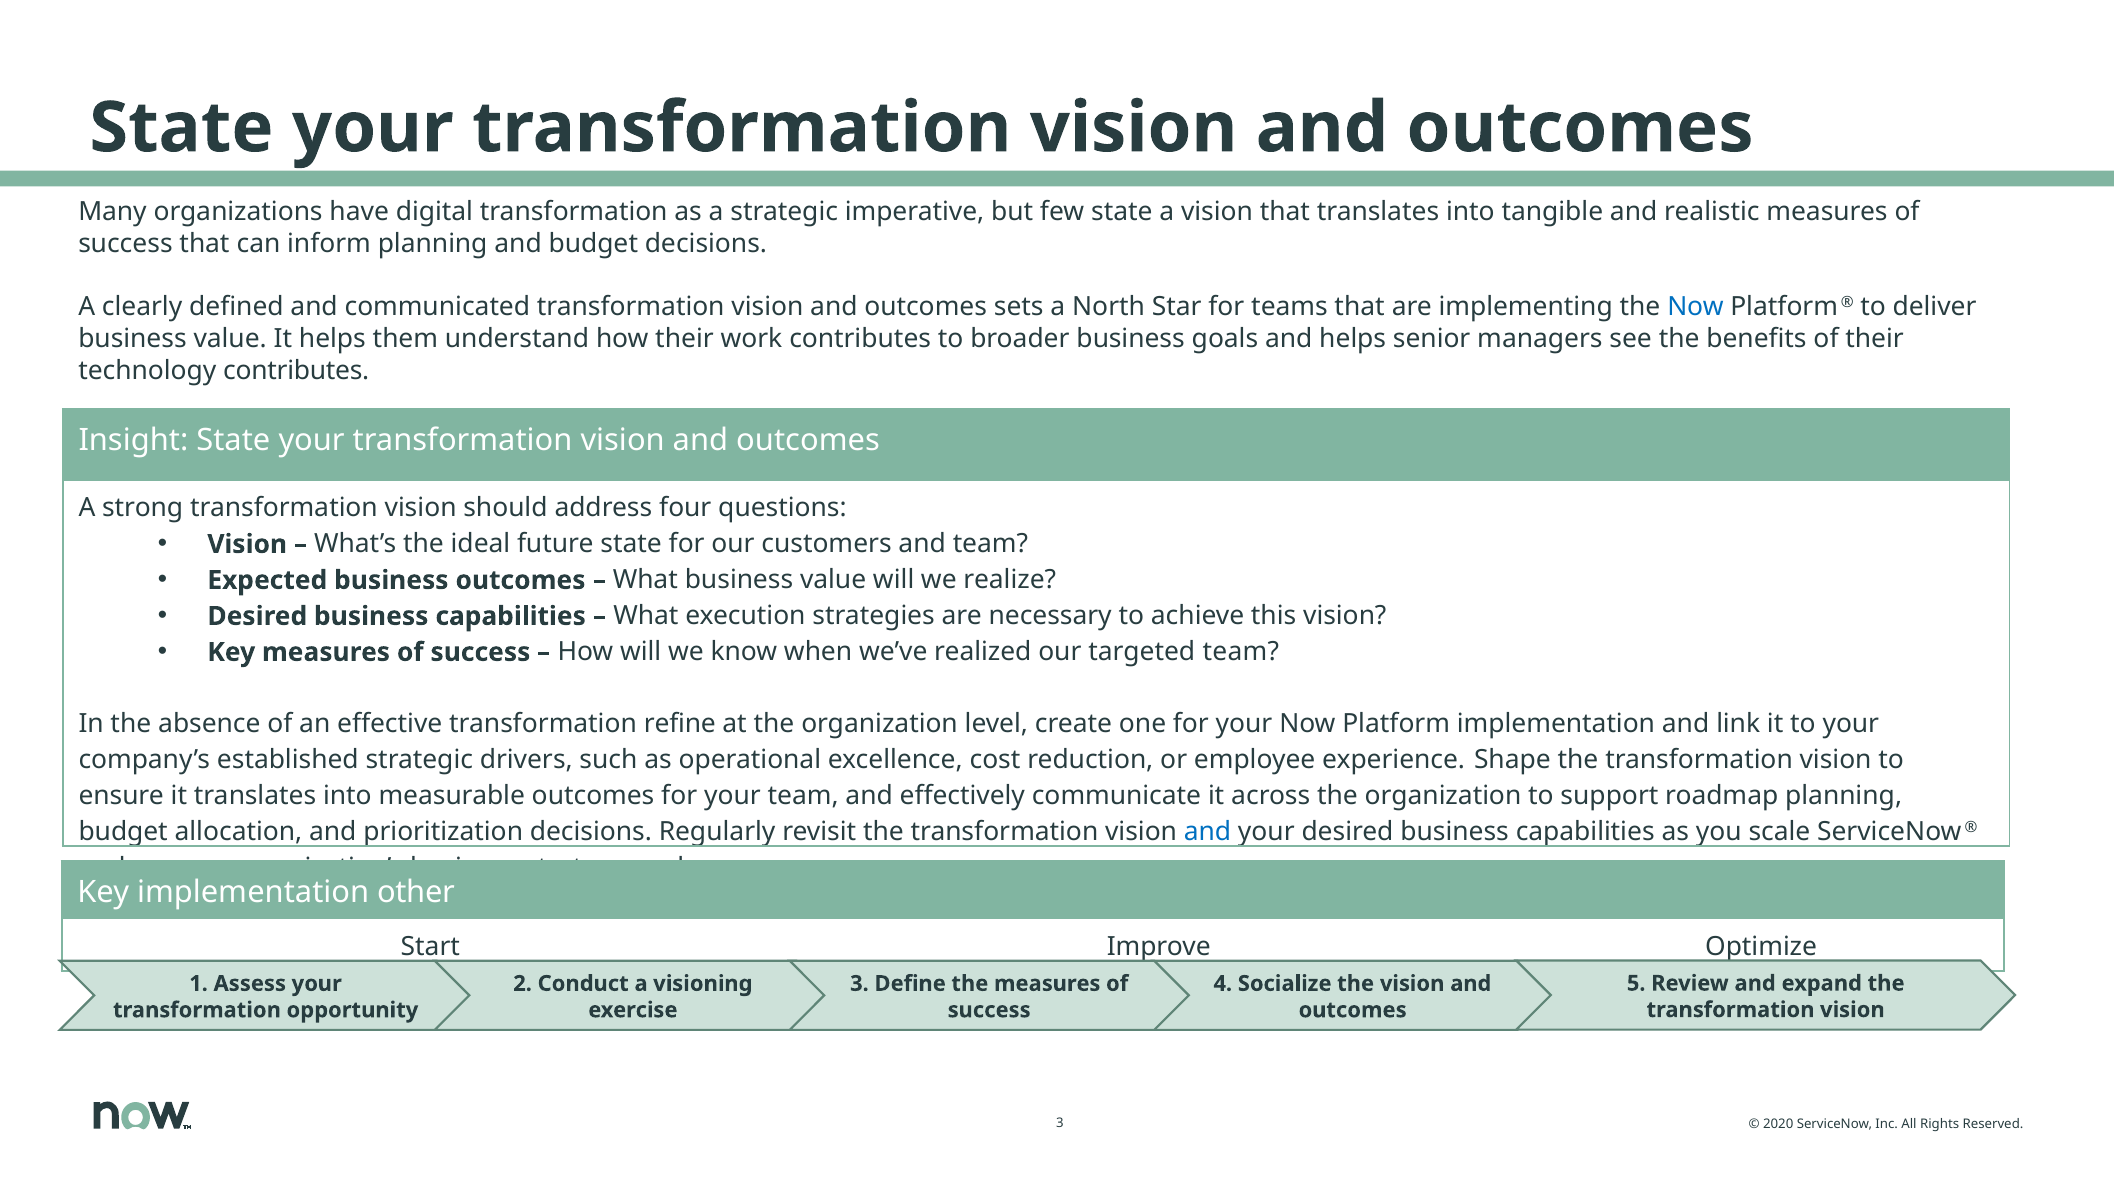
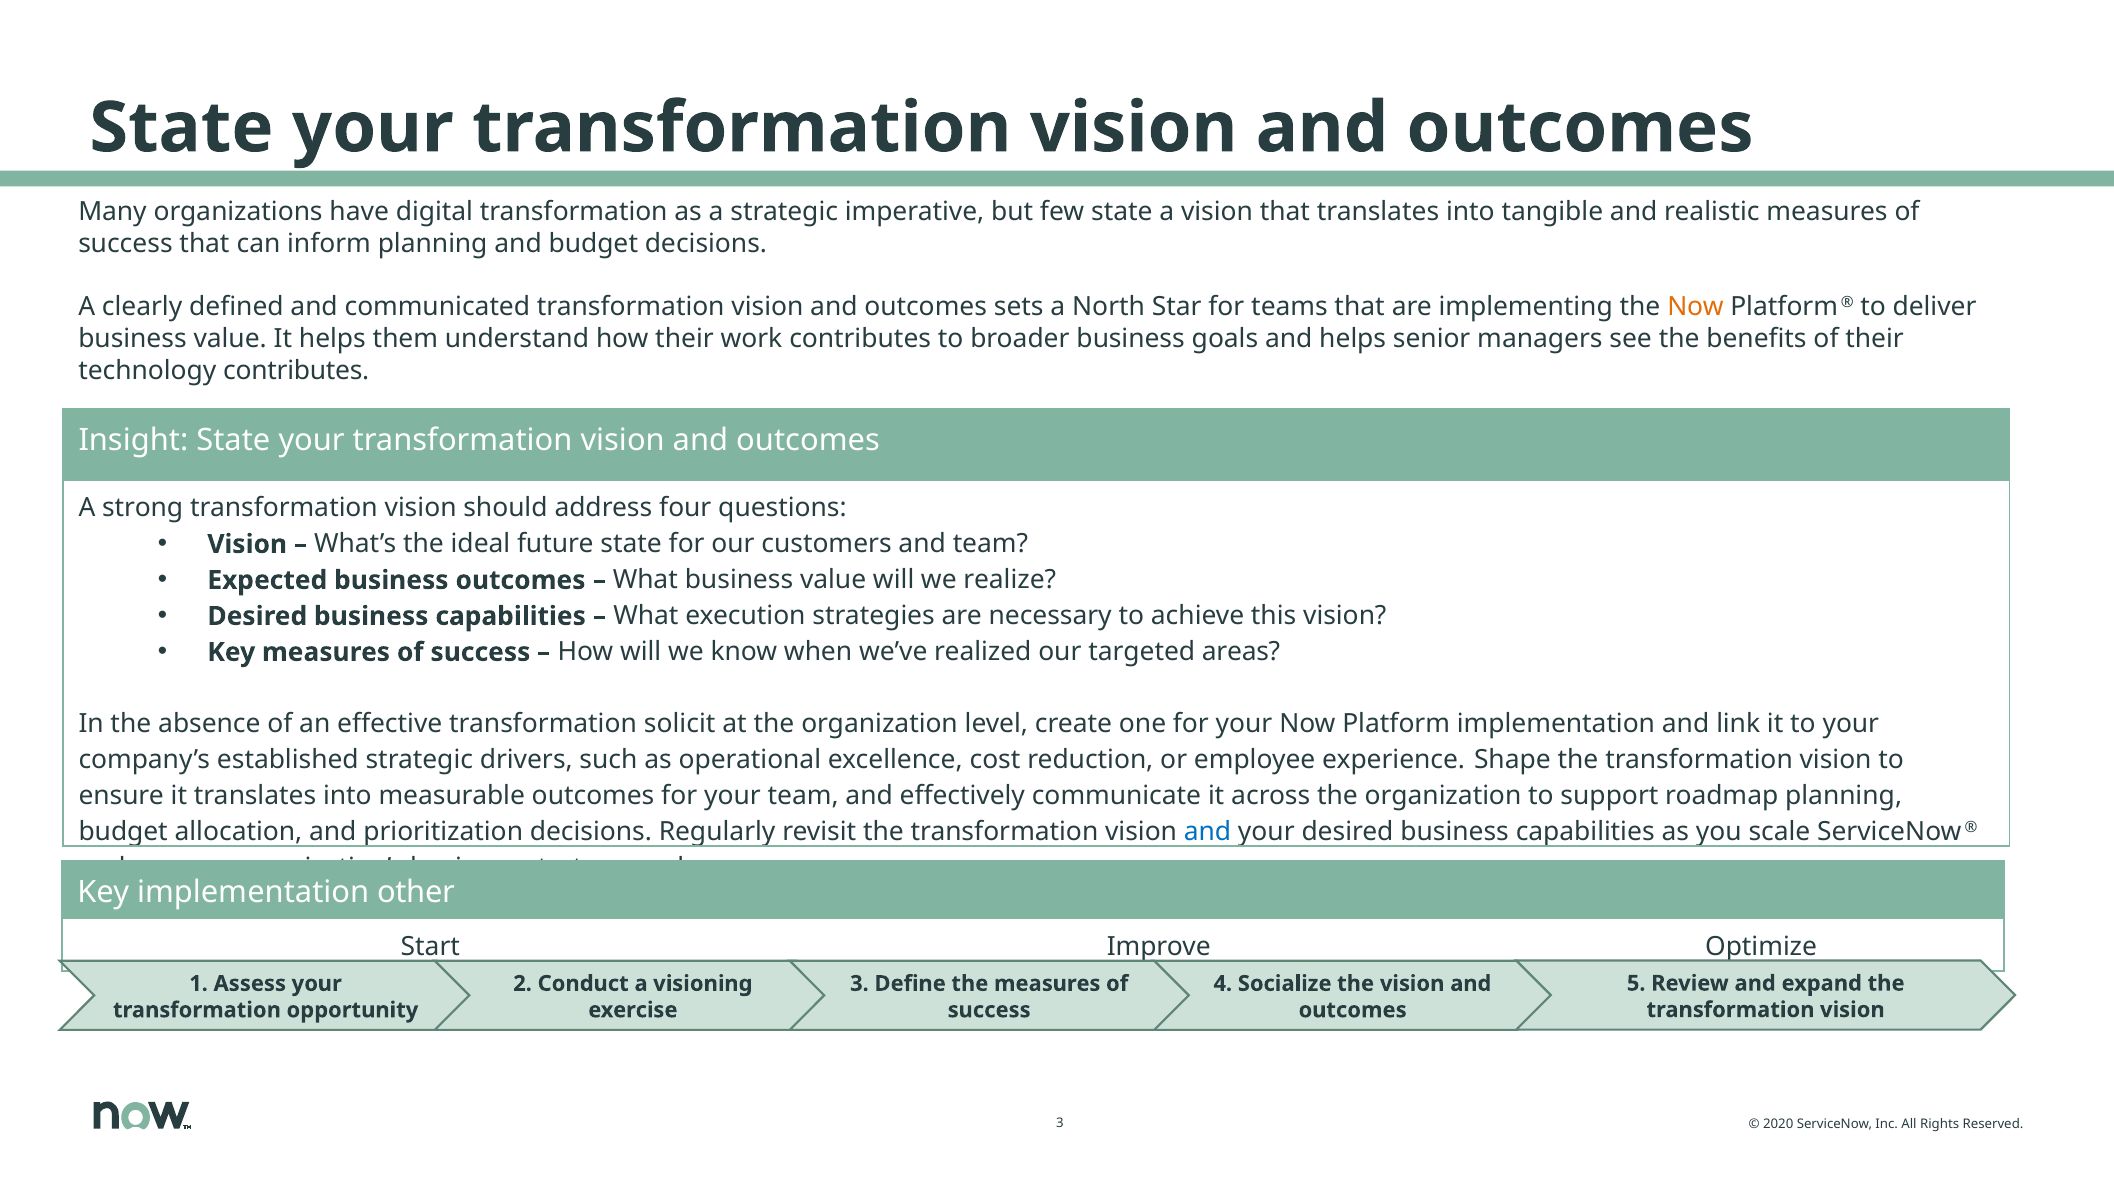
Now at (1695, 307) colour: blue -> orange
targeted team: team -> areas
refine: refine -> solicit
